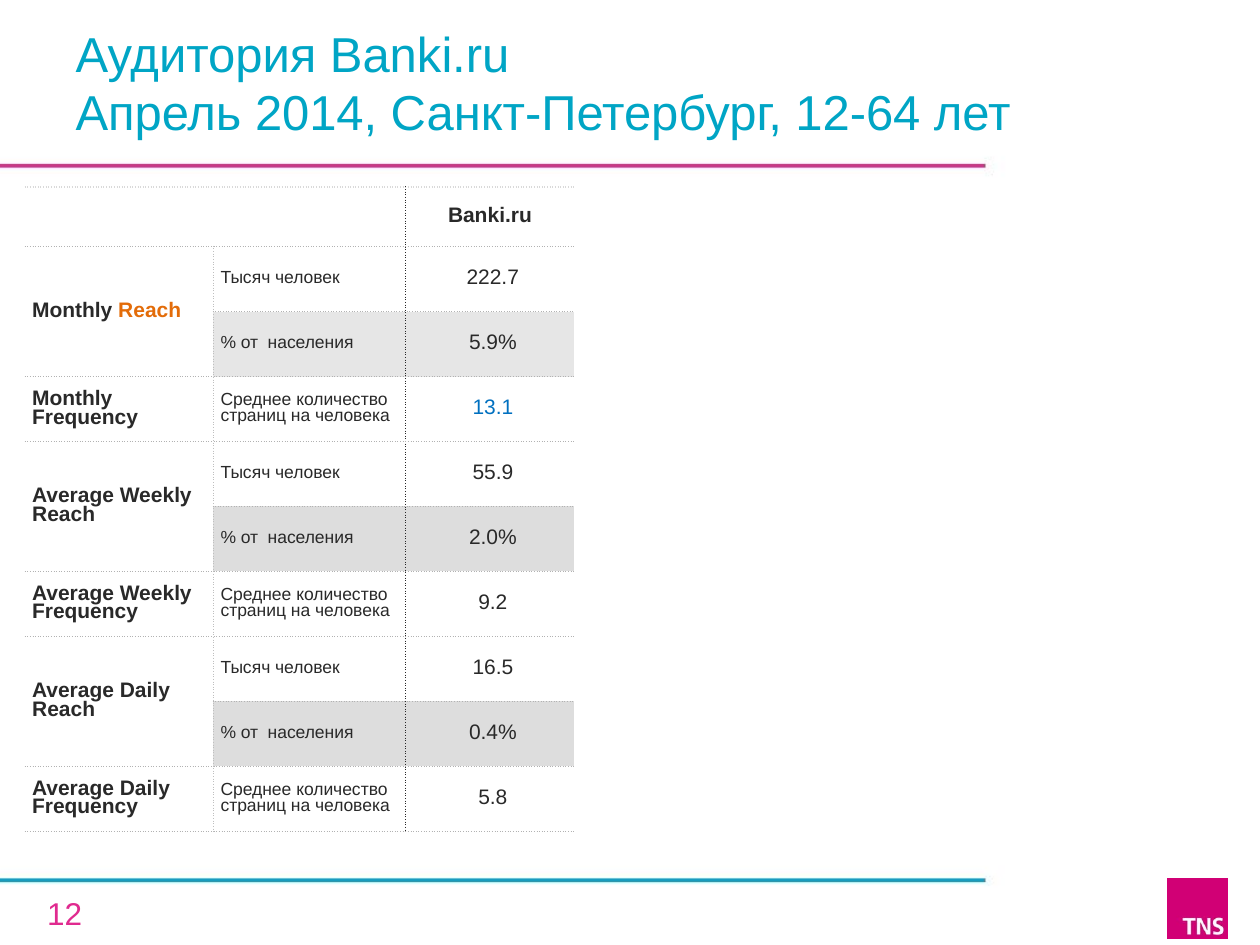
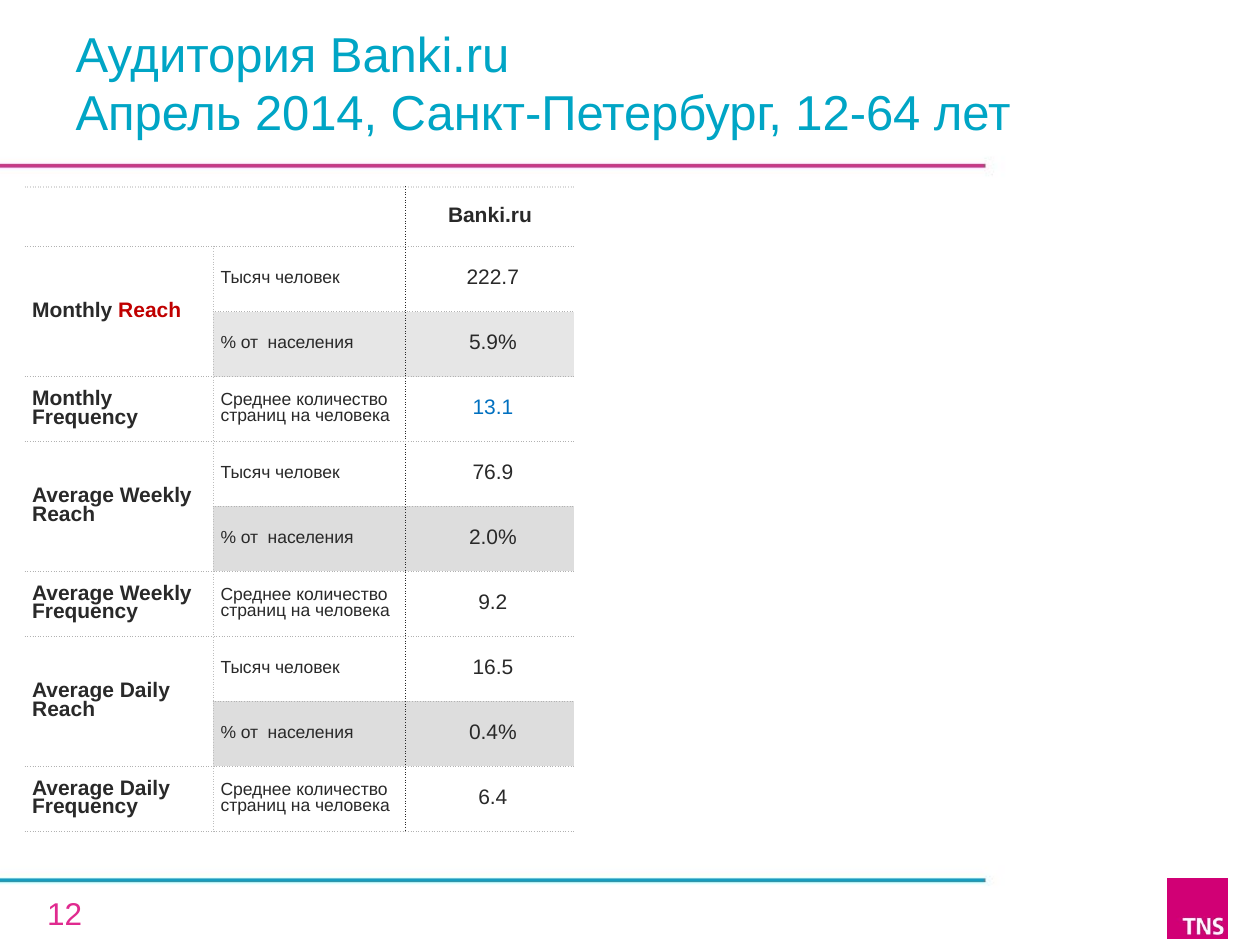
Reach at (150, 310) colour: orange -> red
55.9: 55.9 -> 76.9
5.8: 5.8 -> 6.4
